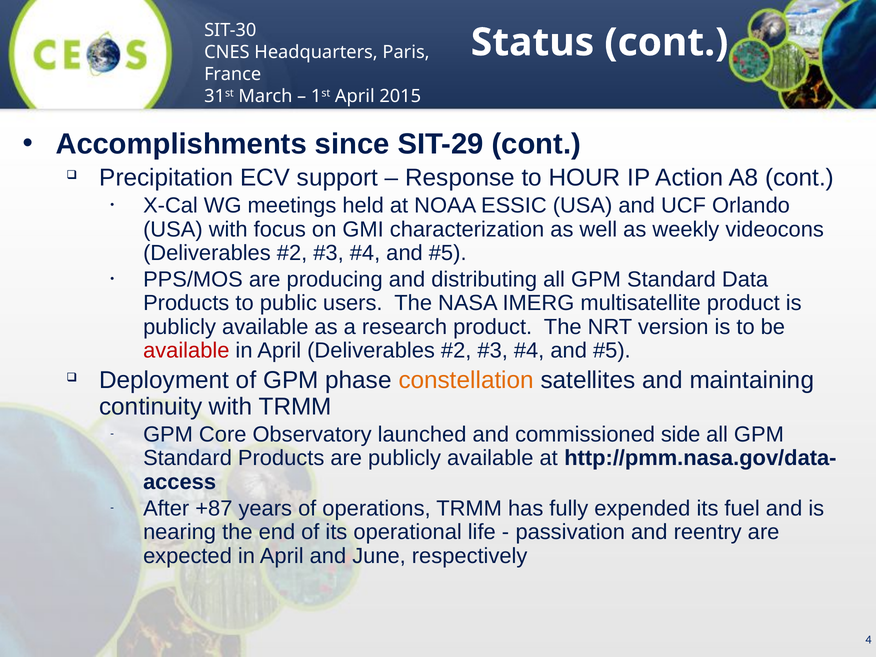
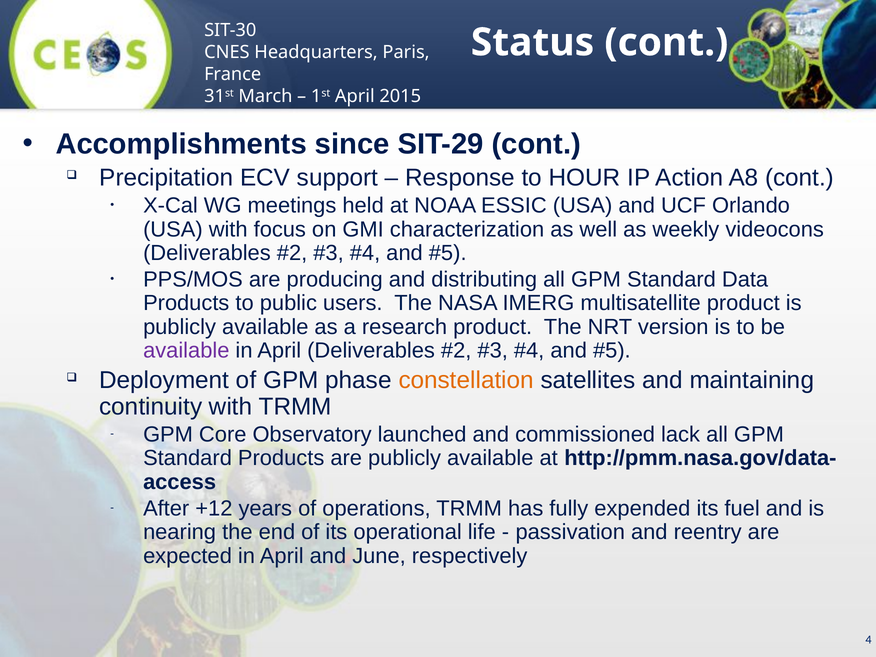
available at (186, 351) colour: red -> purple
side: side -> lack
+87: +87 -> +12
